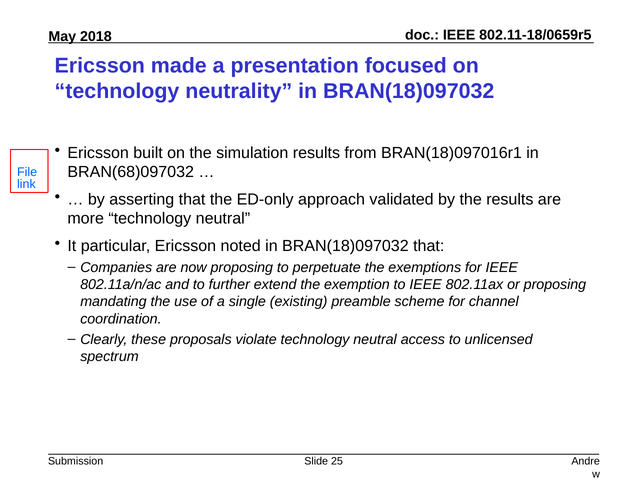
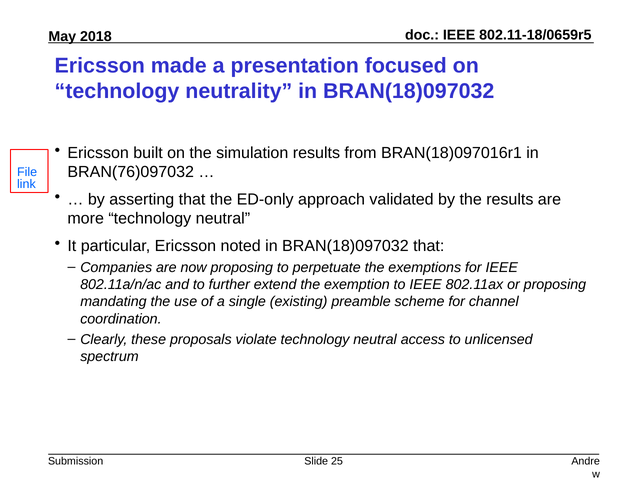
BRAN(68)097032: BRAN(68)097032 -> BRAN(76)097032
